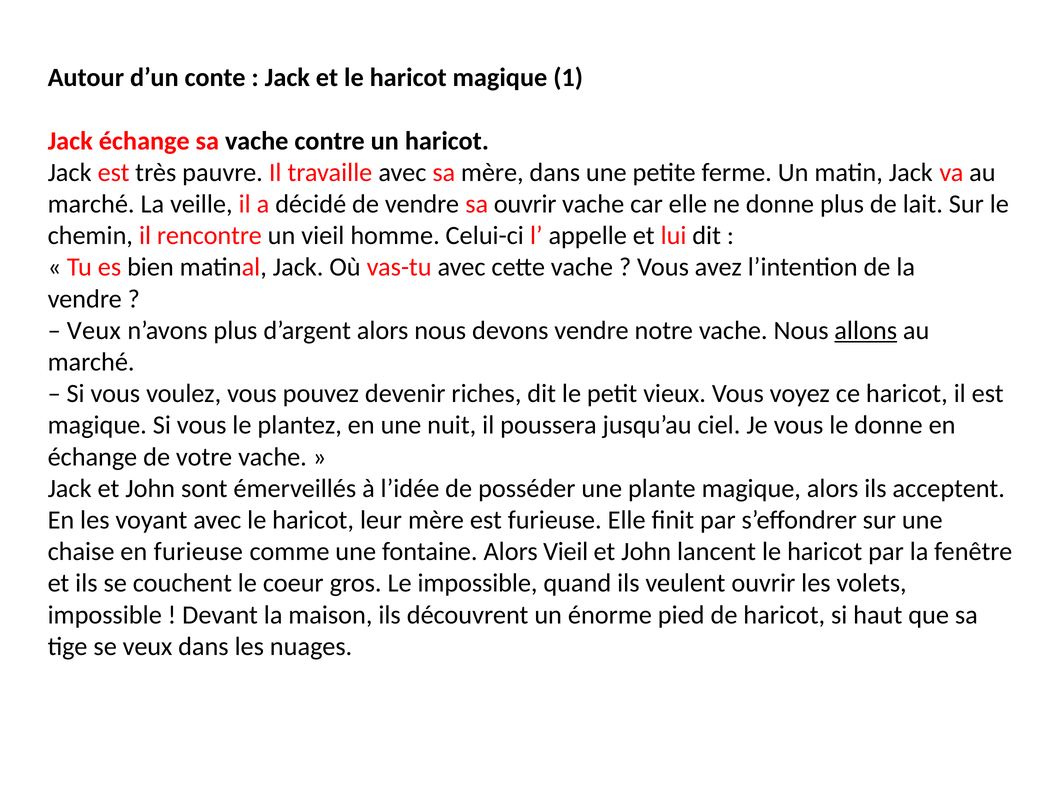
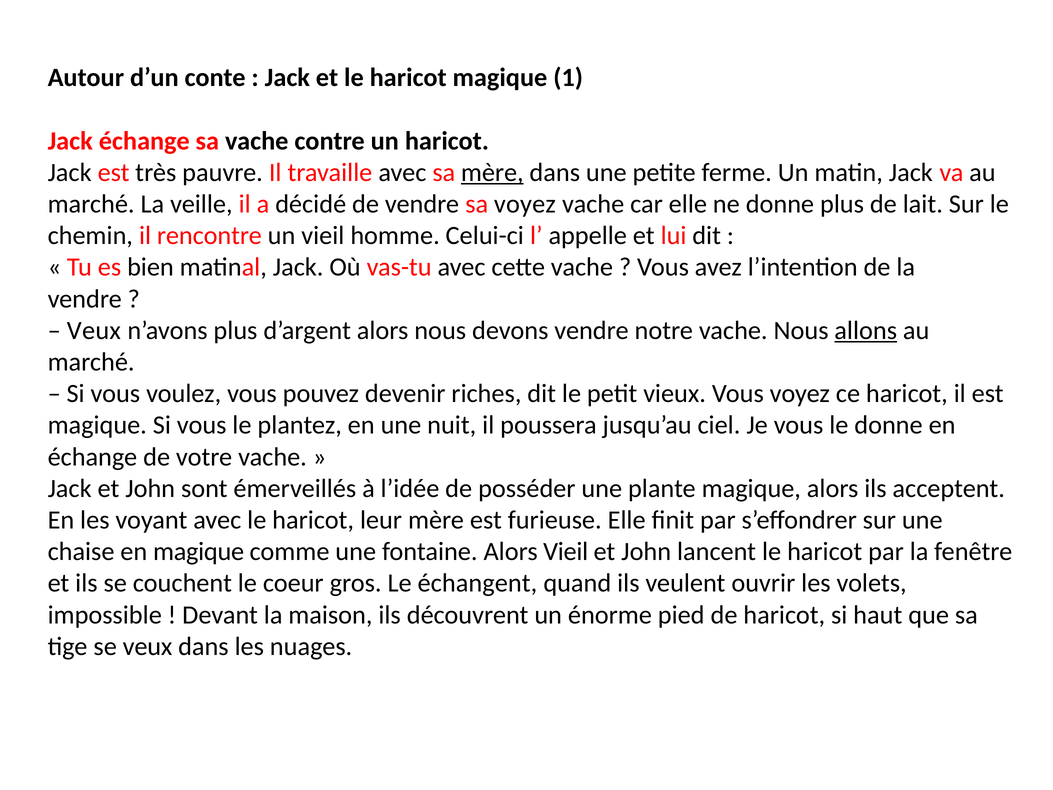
mère at (492, 172) underline: none -> present
sa ouvrir: ouvrir -> voyez
en furieuse: furieuse -> magique
Le impossible: impossible -> échangent
